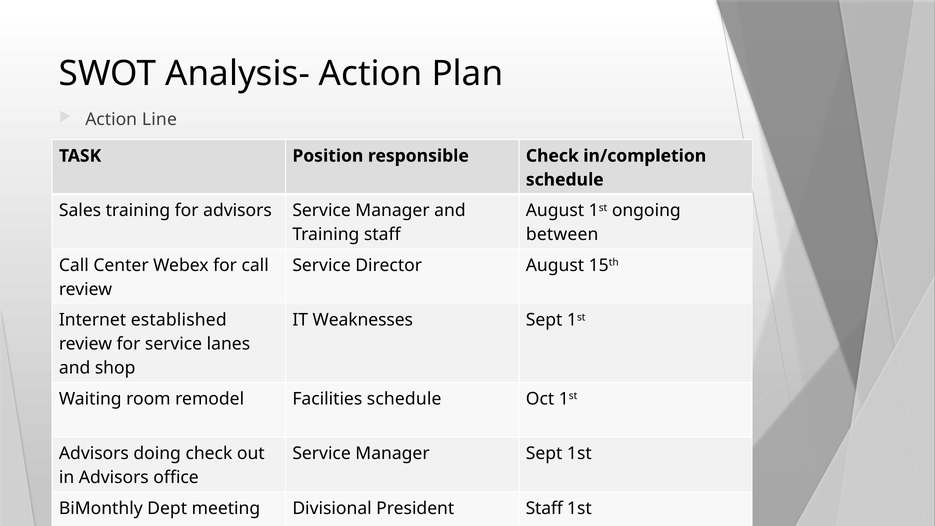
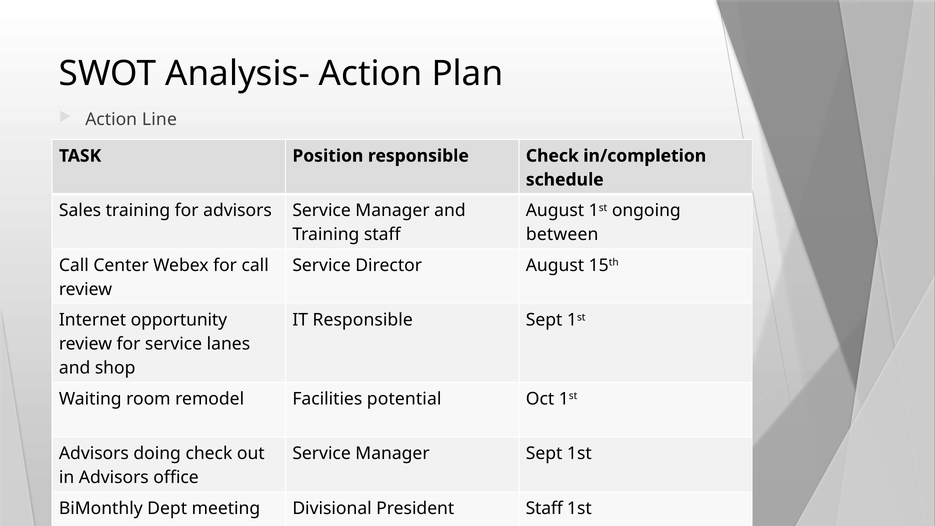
established: established -> opportunity
IT Weaknesses: Weaknesses -> Responsible
Facilities schedule: schedule -> potential
